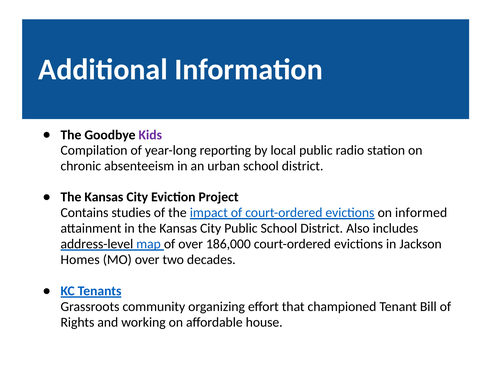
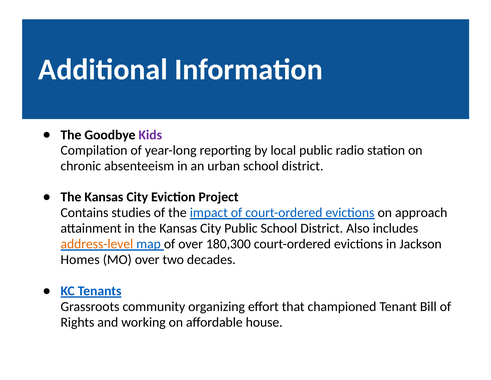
informed: informed -> approach
address-level colour: black -> orange
186,000: 186,000 -> 180,300
